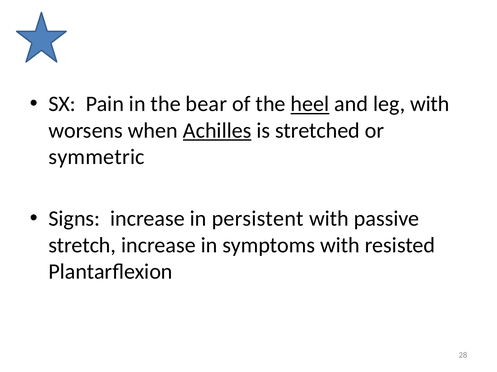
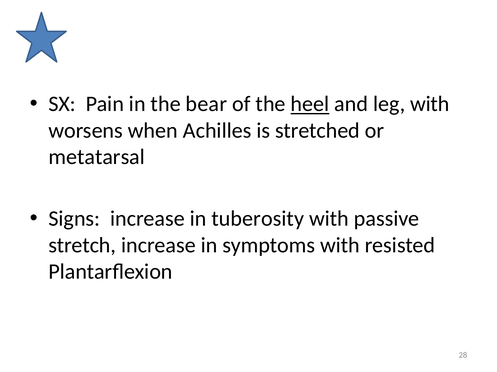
Achilles underline: present -> none
symmetric: symmetric -> metatarsal
persistent: persistent -> tuberosity
